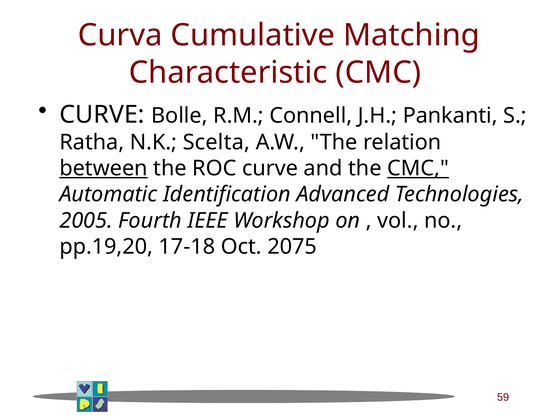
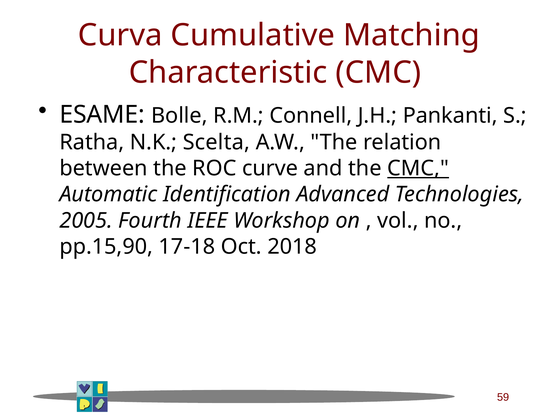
CURVE at (102, 114): CURVE -> ESAME
between underline: present -> none
pp.19,20: pp.19,20 -> pp.15,90
2075: 2075 -> 2018
